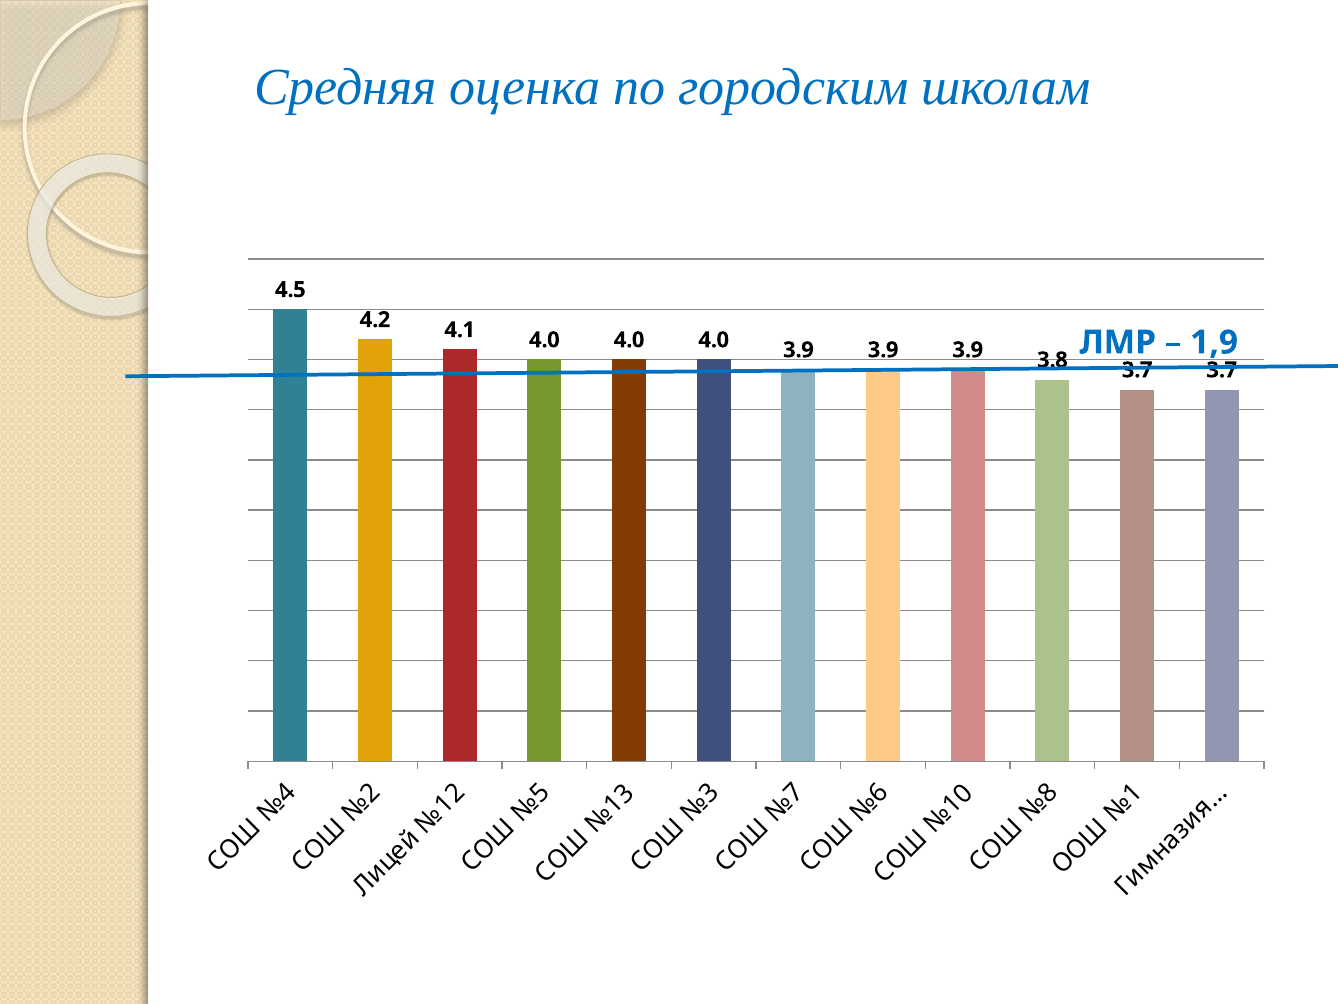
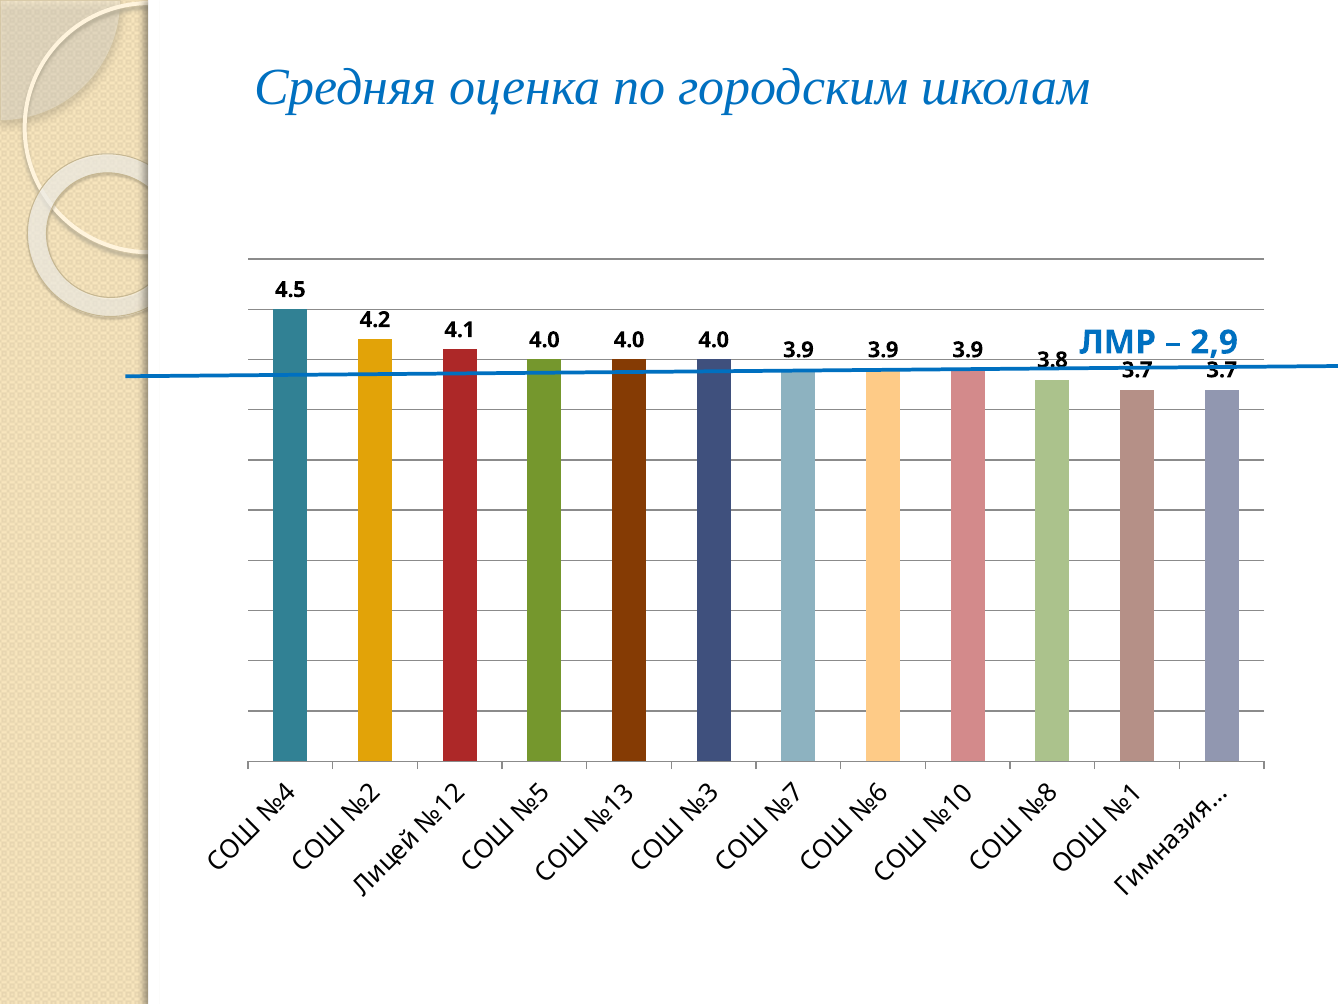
1,9: 1,9 -> 2,9
